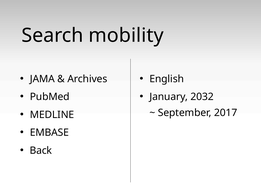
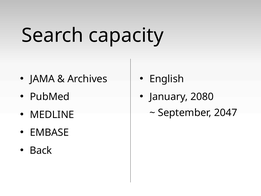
mobility: mobility -> capacity
2032: 2032 -> 2080
2017: 2017 -> 2047
